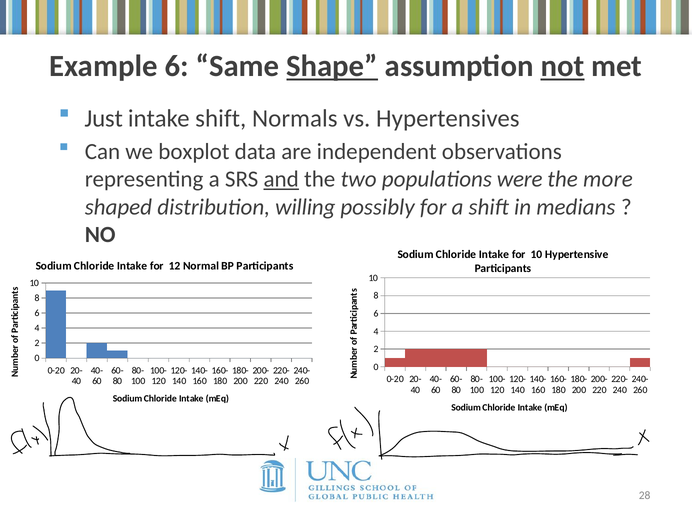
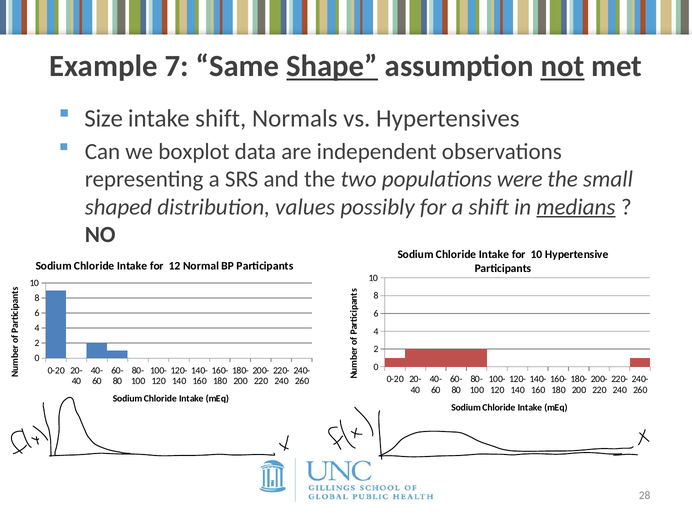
Example 6: 6 -> 7
Just: Just -> Size
and underline: present -> none
more: more -> small
willing: willing -> values
medians underline: none -> present
